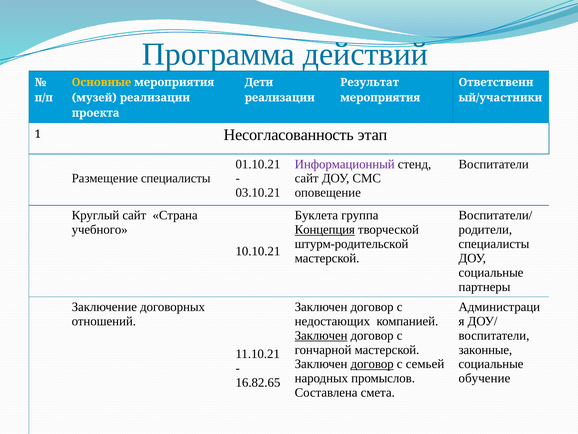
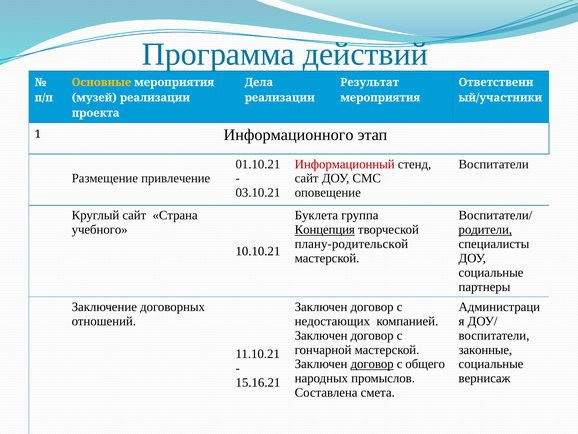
Дети: Дети -> Дела
Несогласованность: Несогласованность -> Информационного
Информационный colour: purple -> red
Размещение специалисты: специалисты -> привлечение
родители underline: none -> present
штурм-родительской: штурм-родительской -> плану-родительской
Заключен at (321, 335) underline: present -> none
семьей: семьей -> общего
обучение: обучение -> вернисаж
16.82.65: 16.82.65 -> 15.16.21
